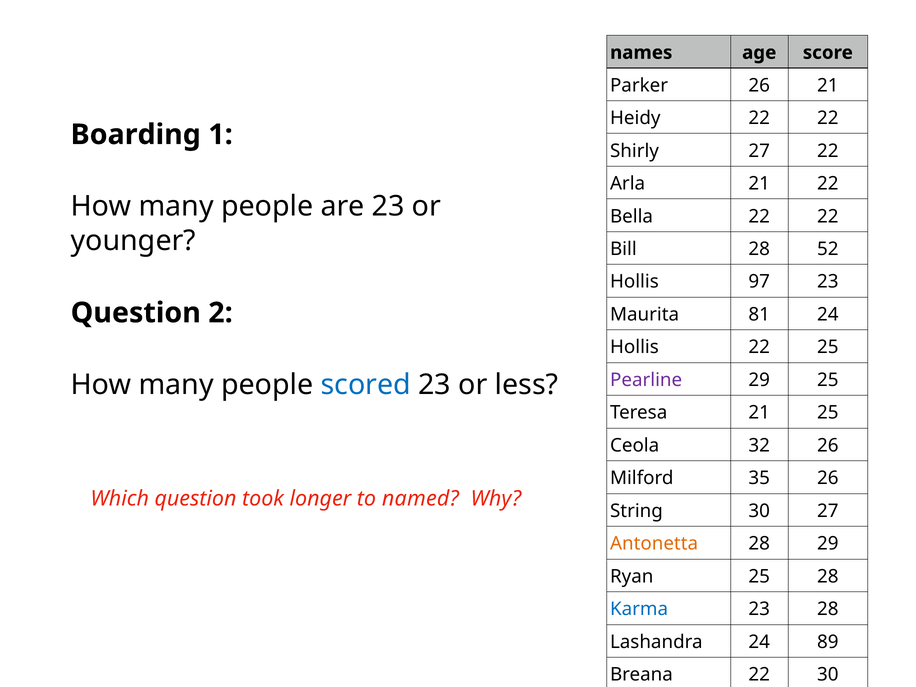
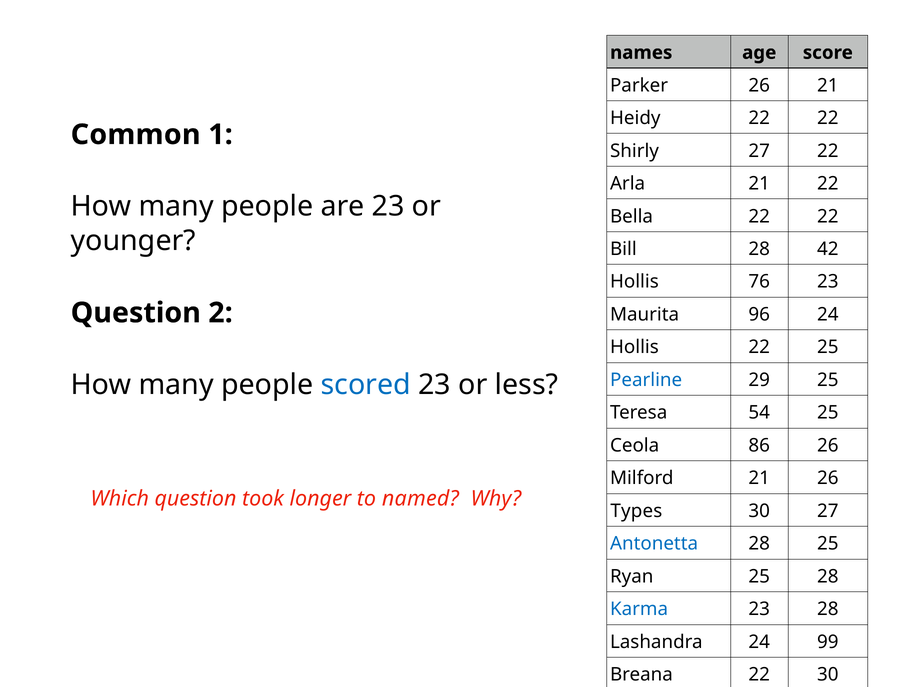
Boarding: Boarding -> Common
52: 52 -> 42
97: 97 -> 76
81: 81 -> 96
Pearline colour: purple -> blue
Teresa 21: 21 -> 54
32: 32 -> 86
Milford 35: 35 -> 21
String: String -> Types
Antonetta colour: orange -> blue
28 29: 29 -> 25
89: 89 -> 99
